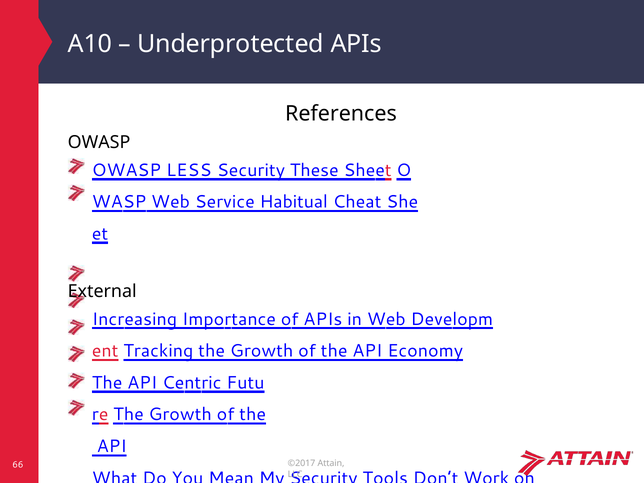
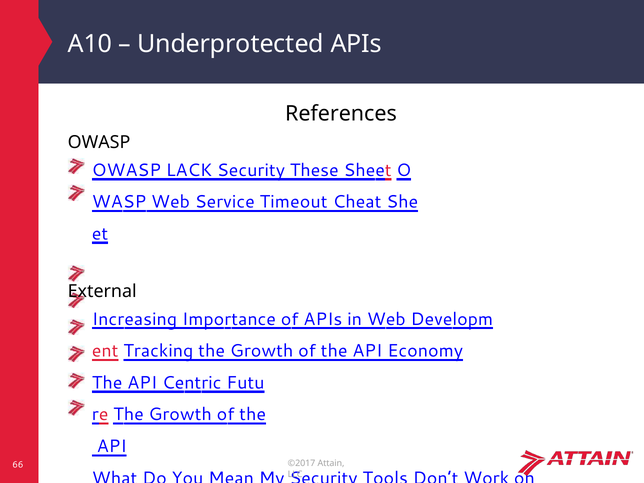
LESS: LESS -> LACK
Habitual: Habitual -> Timeout
